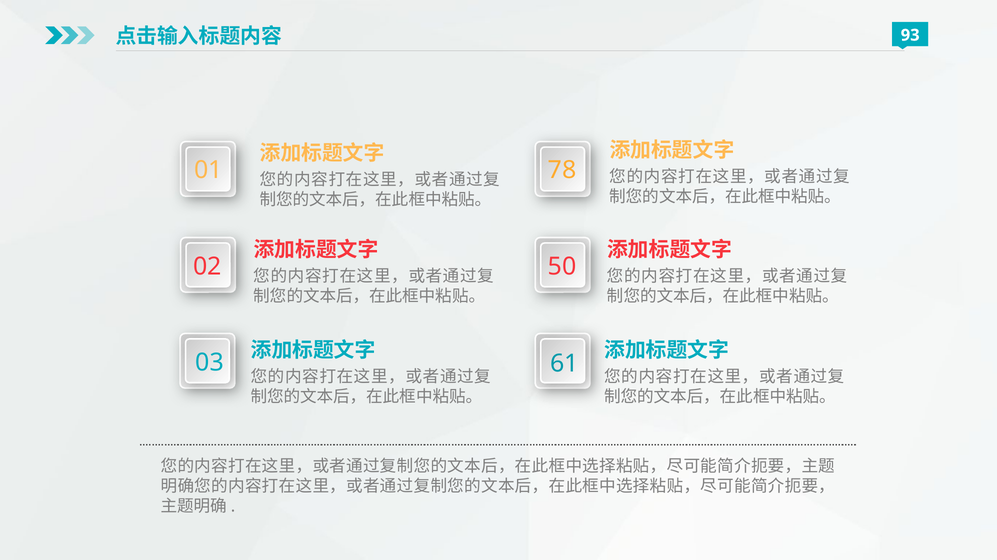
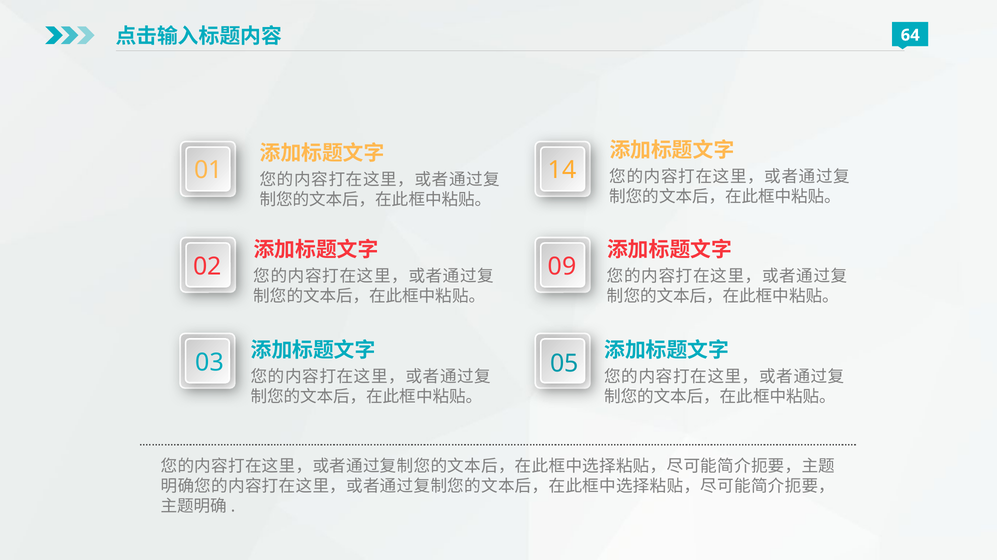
93: 93 -> 64
78: 78 -> 14
50: 50 -> 09
61: 61 -> 05
